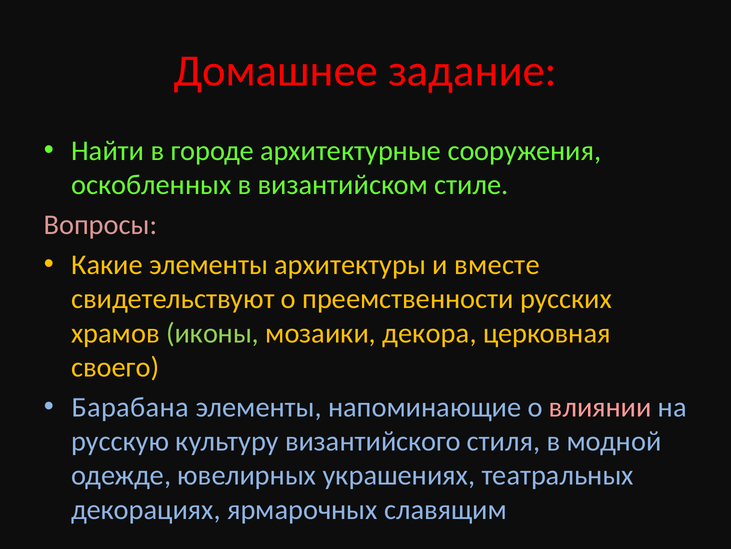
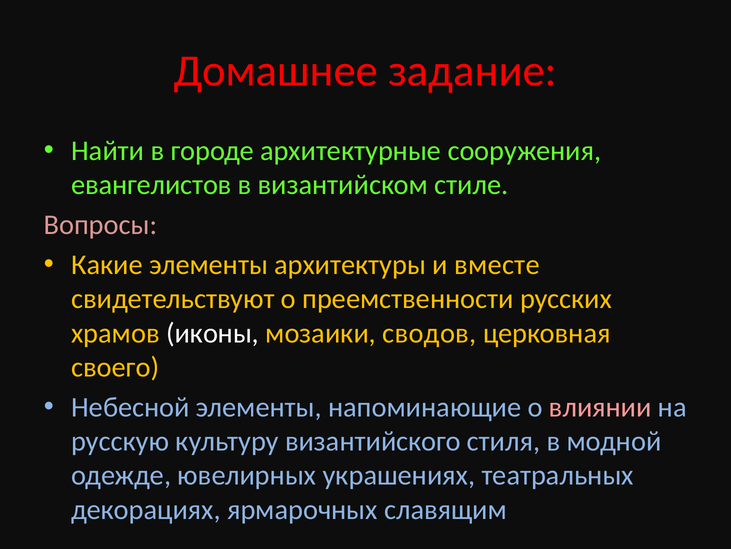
оскобленных: оскобленных -> евангелистов
иконы colour: light green -> white
декора: декора -> сводов
Барабана: Барабана -> Небесной
